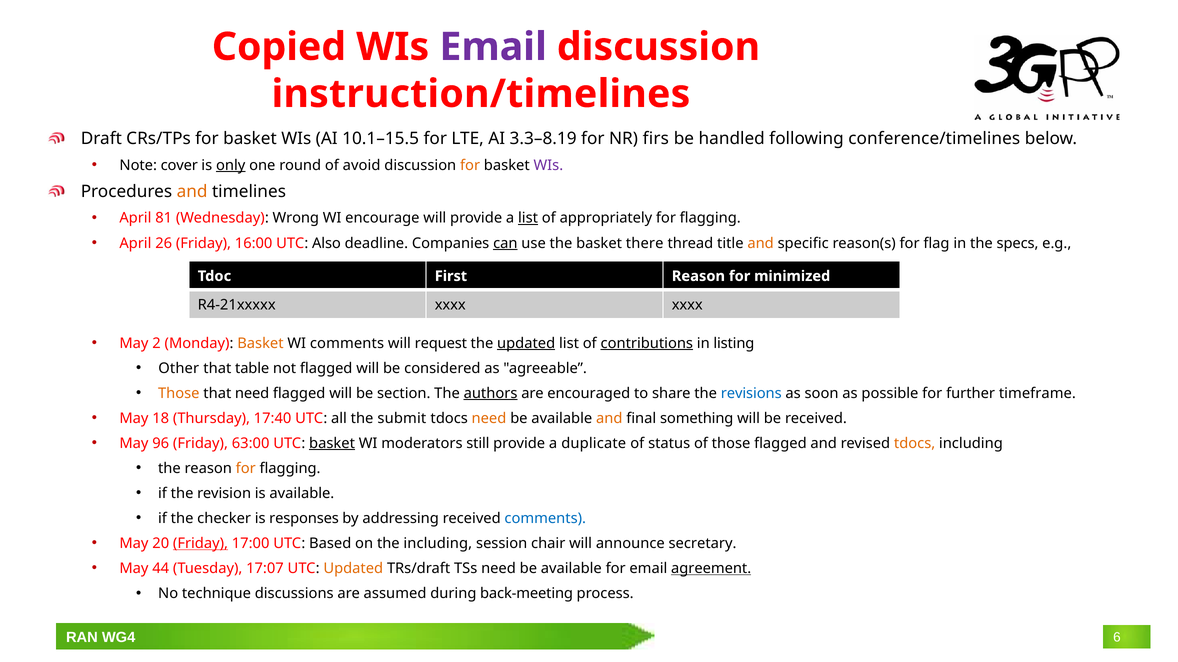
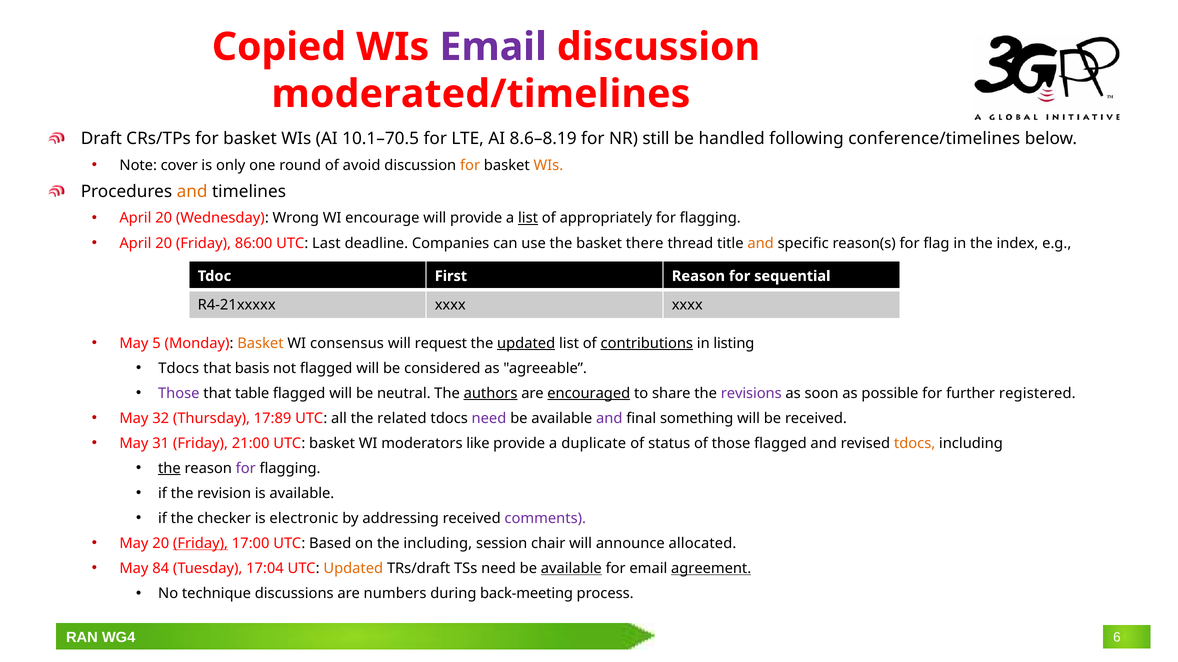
instruction/timelines: instruction/timelines -> moderated/timelines
10.1–15.5: 10.1–15.5 -> 10.1–70.5
3.3–8.19: 3.3–8.19 -> 8.6–8.19
firs: firs -> still
only underline: present -> none
WIs at (548, 165) colour: purple -> orange
81 at (164, 218): 81 -> 20
26 at (164, 243): 26 -> 20
16:00: 16:00 -> 86:00
Also: Also -> Last
can underline: present -> none
specs: specs -> index
minimized: minimized -> sequential
2: 2 -> 5
WI comments: comments -> consensus
Other at (179, 369): Other -> Tdocs
table: table -> basis
Those at (179, 394) colour: orange -> purple
that need: need -> table
section: section -> neutral
encouraged underline: none -> present
revisions colour: blue -> purple
timeframe: timeframe -> registered
18: 18 -> 32
17:40: 17:40 -> 17:89
submit: submit -> related
need at (489, 419) colour: orange -> purple
and at (609, 419) colour: orange -> purple
96: 96 -> 31
63:00: 63:00 -> 21:00
basket at (332, 444) underline: present -> none
still: still -> like
the at (169, 469) underline: none -> present
for at (246, 469) colour: orange -> purple
responses: responses -> electronic
comments at (545, 519) colour: blue -> purple
secretary: secretary -> allocated
44: 44 -> 84
17:07: 17:07 -> 17:04
available at (571, 569) underline: none -> present
assumed: assumed -> numbers
